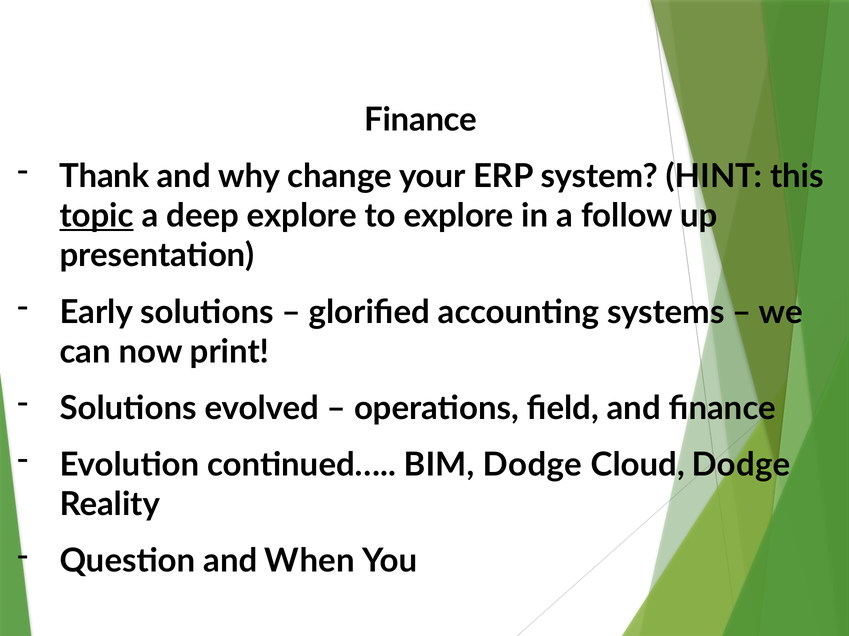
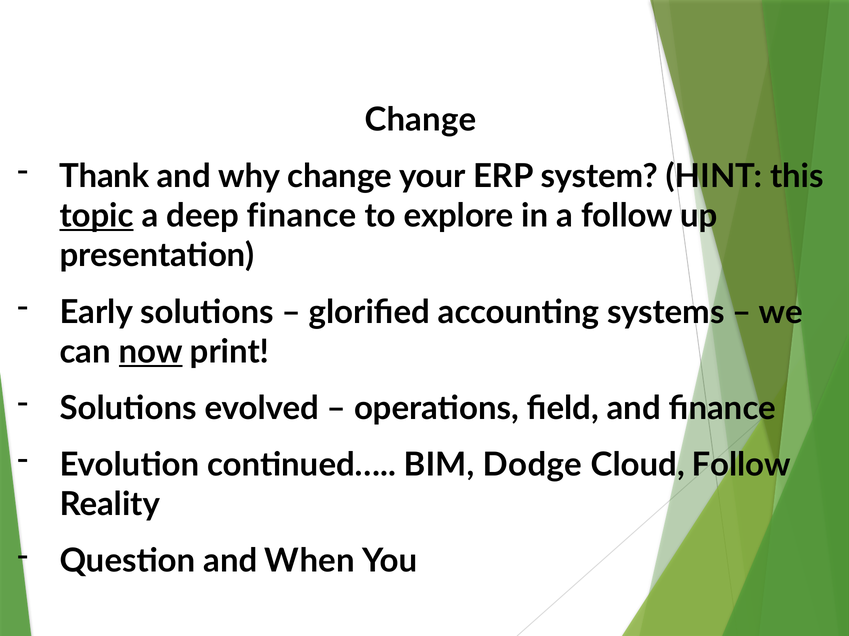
Finance at (421, 120): Finance -> Change
deep explore: explore -> finance
now underline: none -> present
Cloud Dodge: Dodge -> Follow
